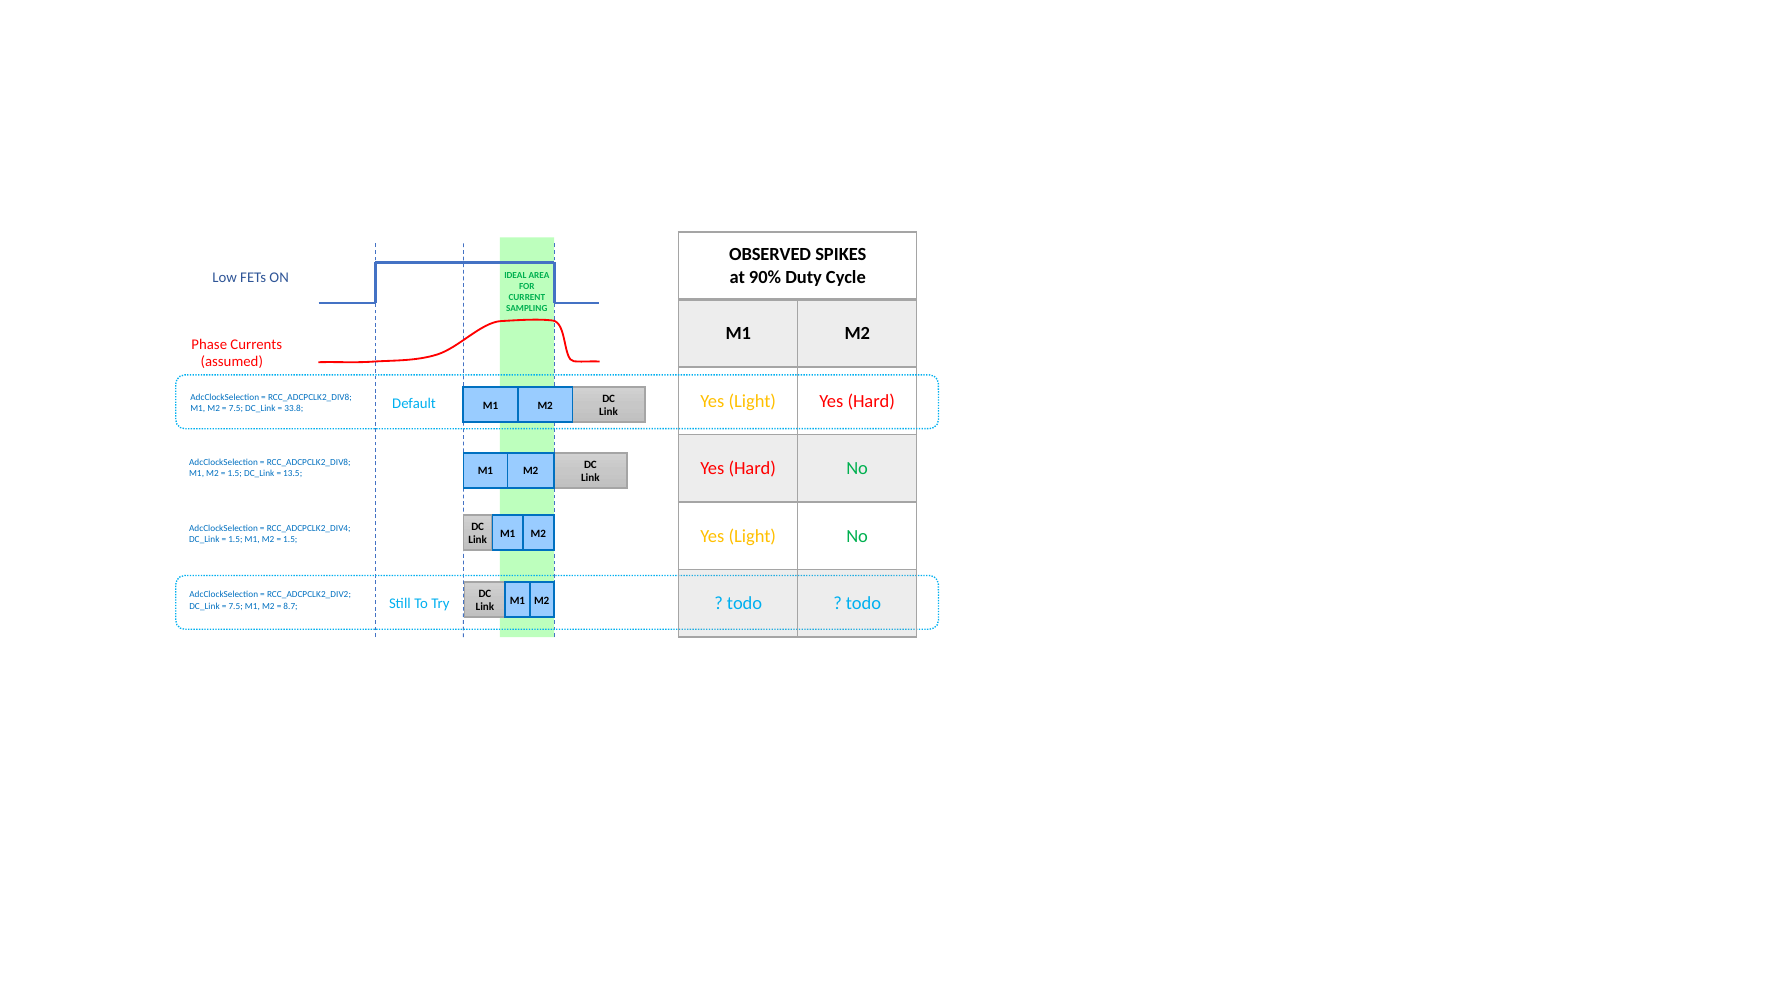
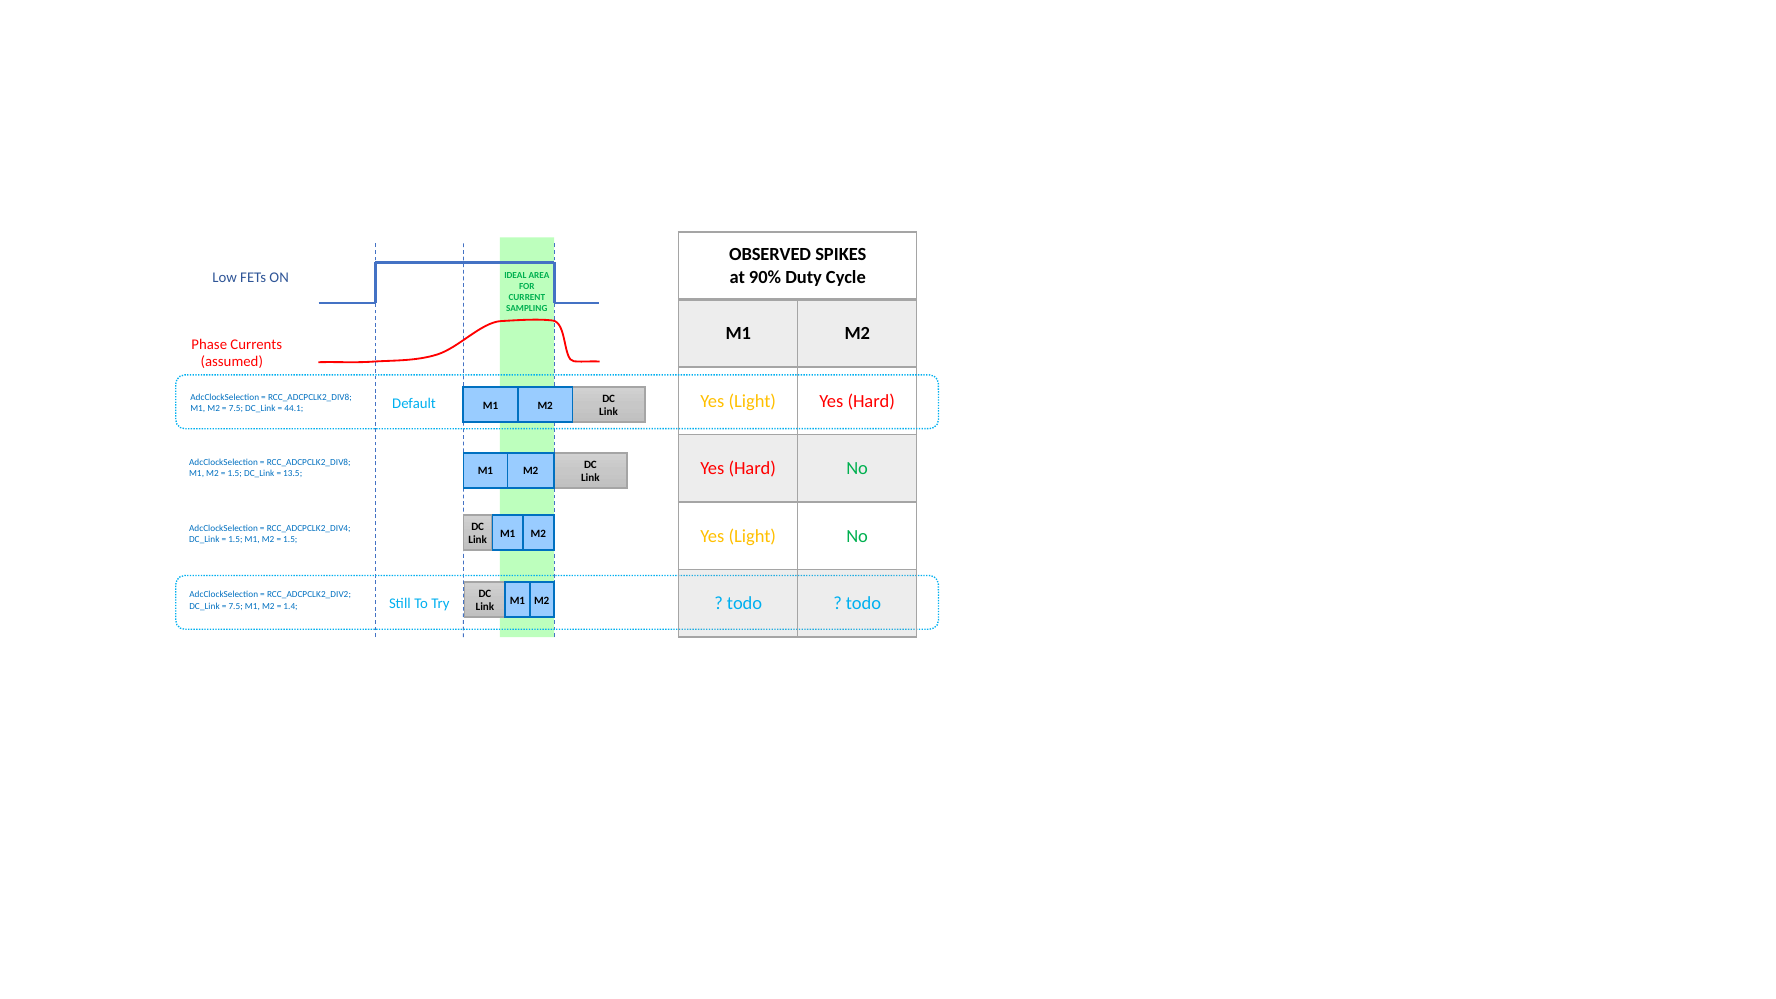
33.8: 33.8 -> 44.1
8.7: 8.7 -> 1.4
